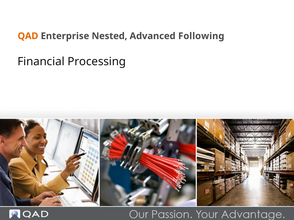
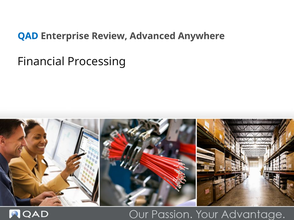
QAD colour: orange -> blue
Nested: Nested -> Review
Following: Following -> Anywhere
